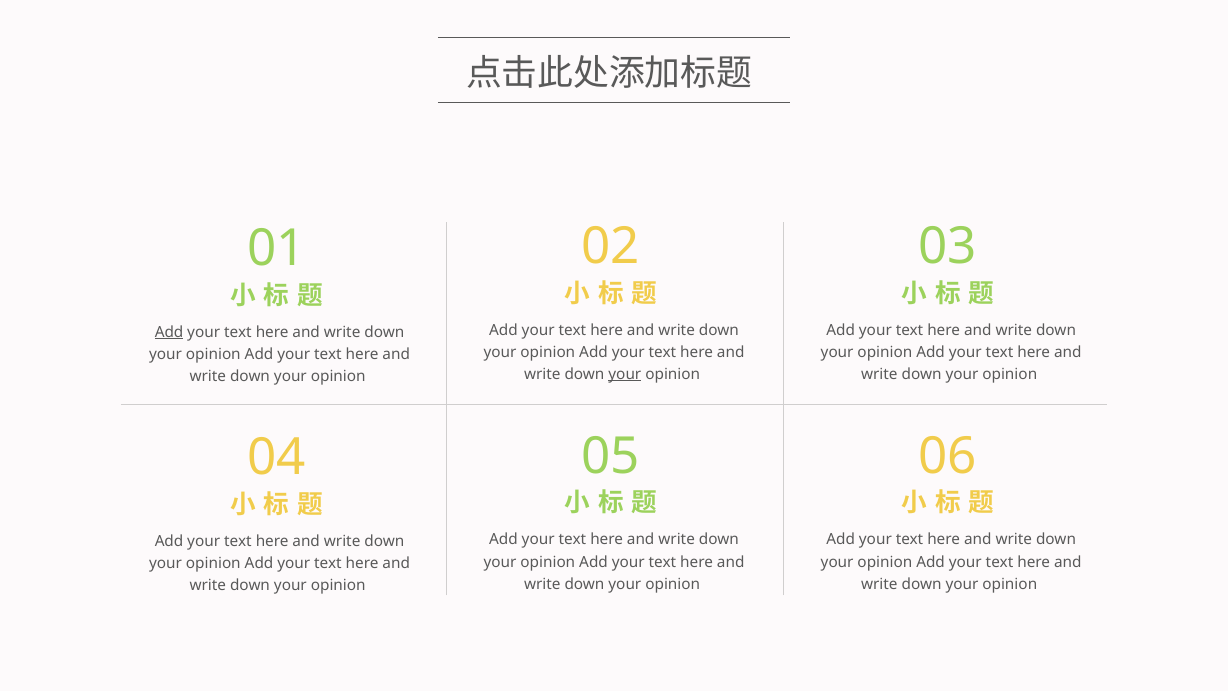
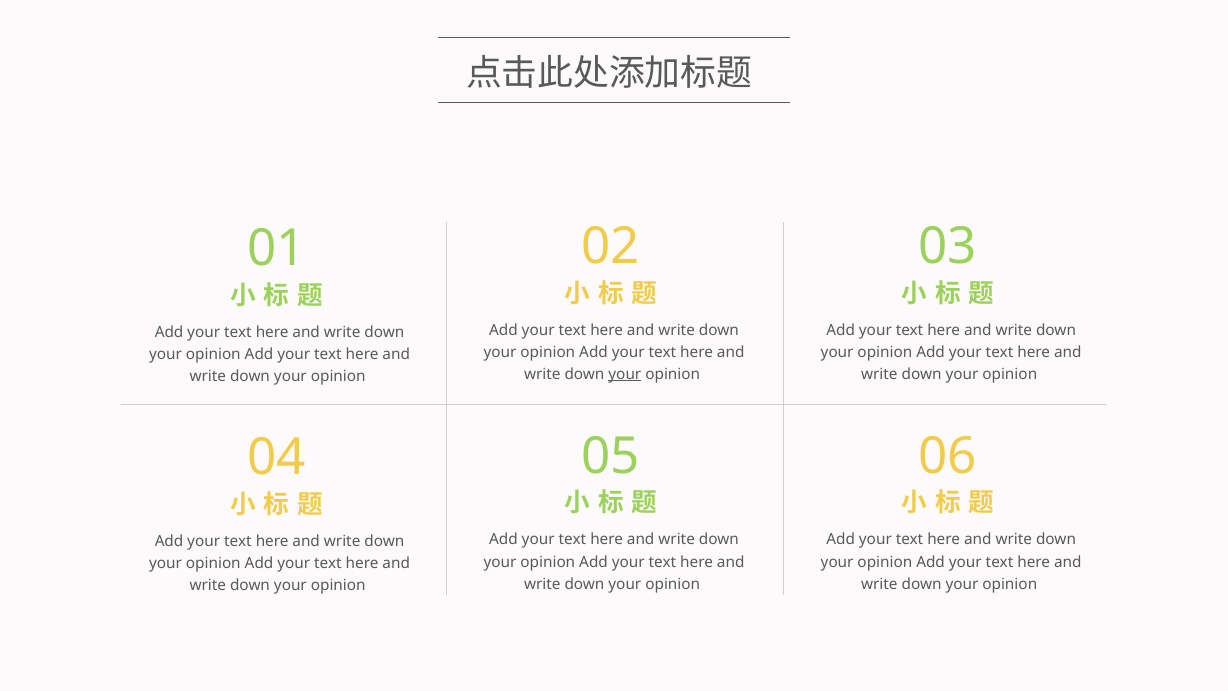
Add at (169, 332) underline: present -> none
